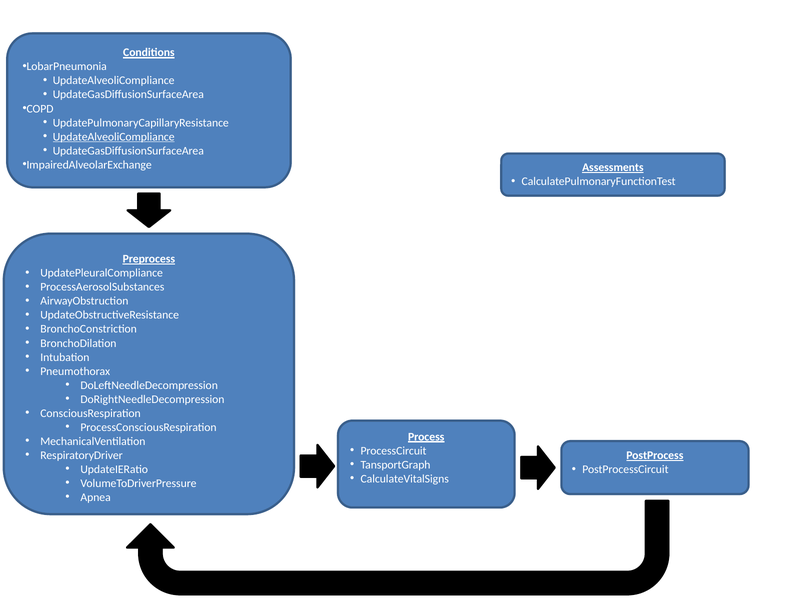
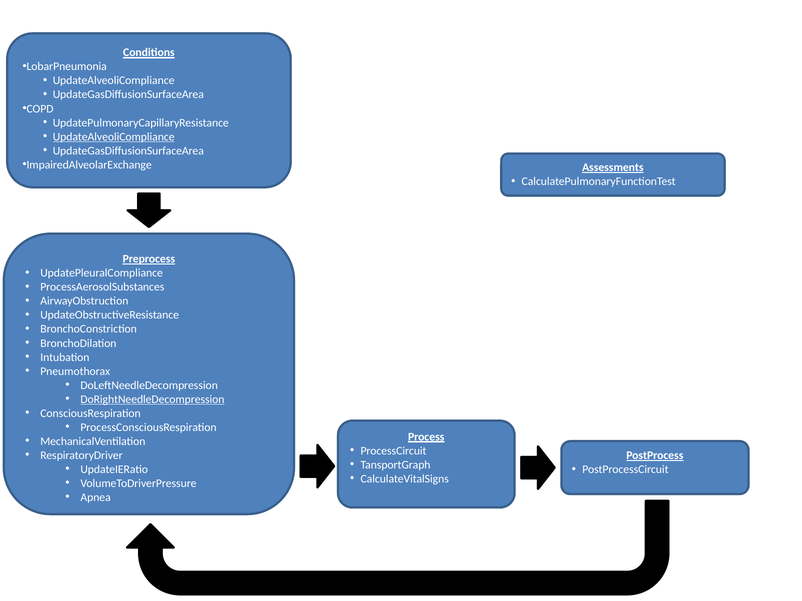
DoRightNeedleDecompression underline: none -> present
